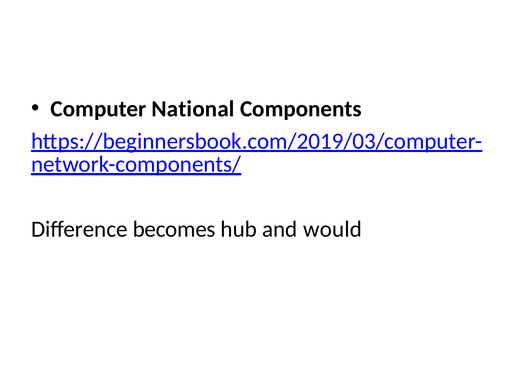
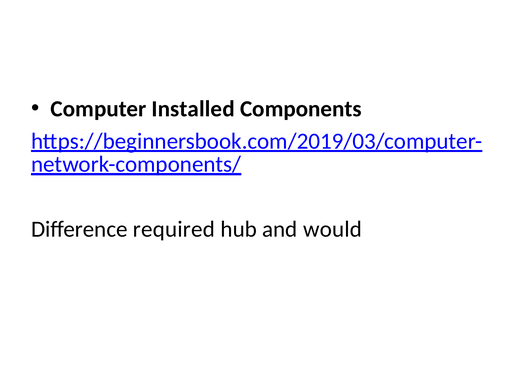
National: National -> Installed
becomes: becomes -> required
